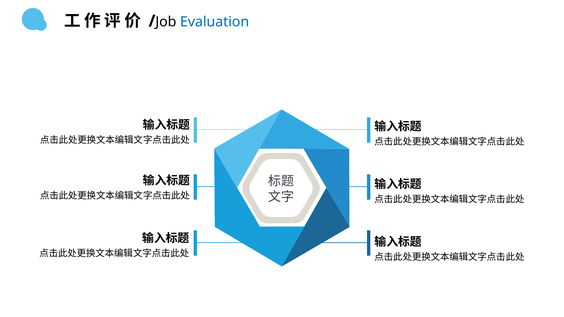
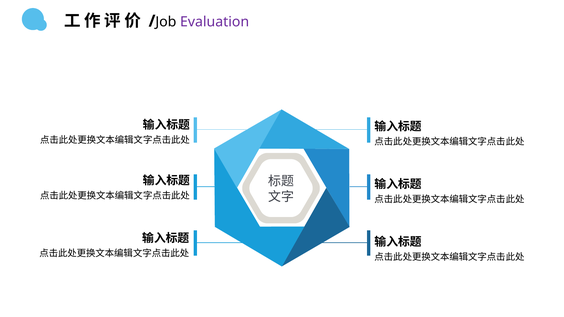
Evaluation colour: blue -> purple
